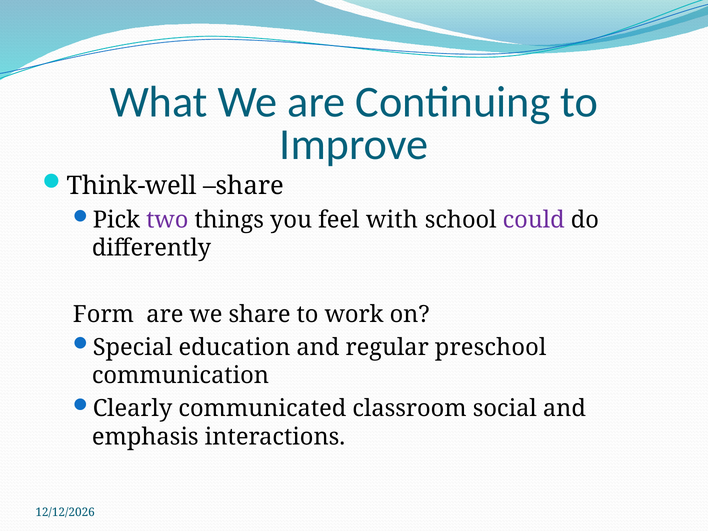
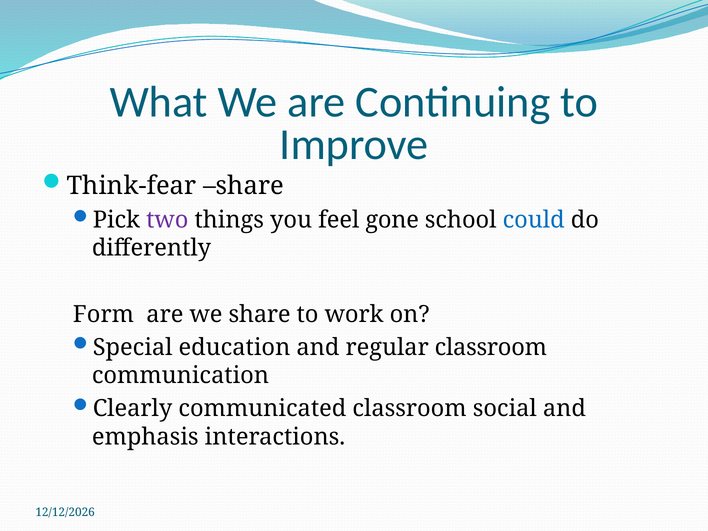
Think-well: Think-well -> Think-fear
with: with -> gone
could colour: purple -> blue
regular preschool: preschool -> classroom
